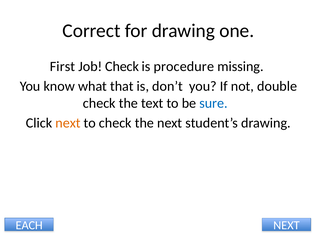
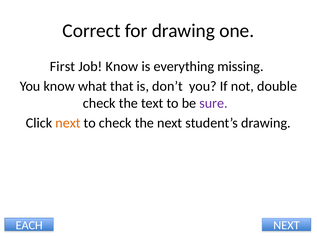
Job Check: Check -> Know
procedure: procedure -> everything
sure colour: blue -> purple
